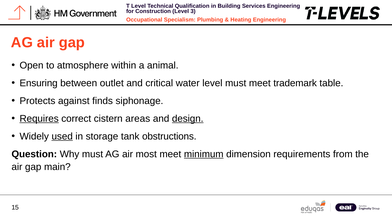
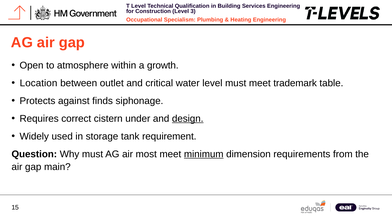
animal: animal -> growth
Ensuring: Ensuring -> Location
Requires underline: present -> none
areas: areas -> under
used underline: present -> none
obstructions: obstructions -> requirement
